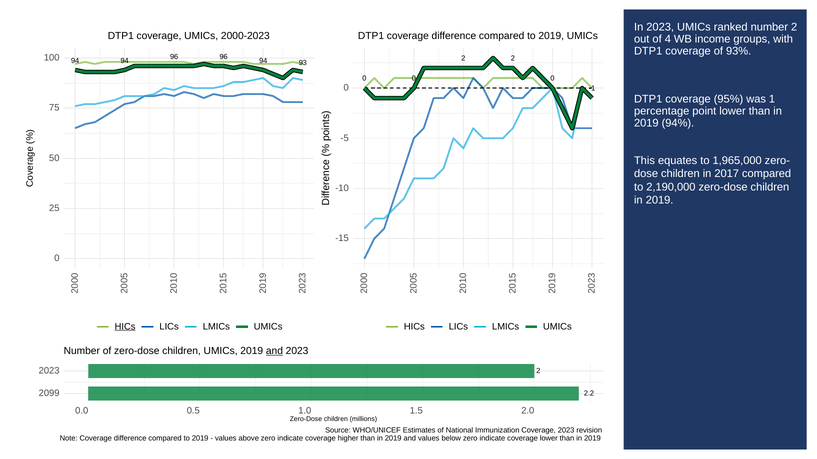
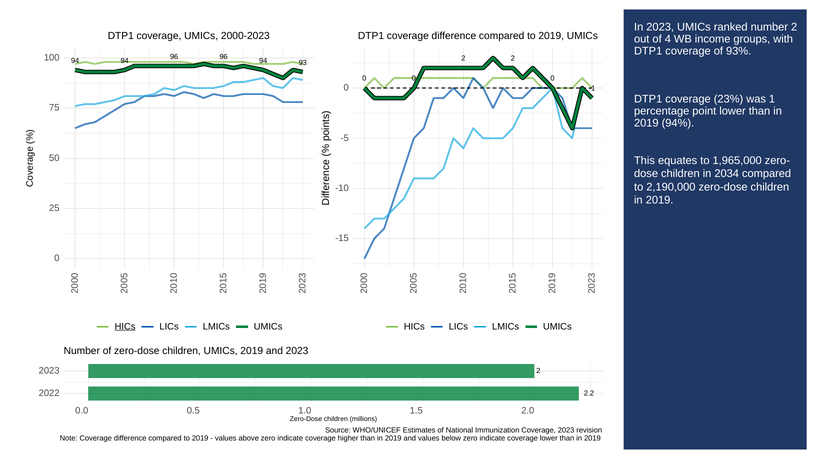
95%: 95% -> 23%
2017: 2017 -> 2034
and at (274, 351) underline: present -> none
2099: 2099 -> 2022
